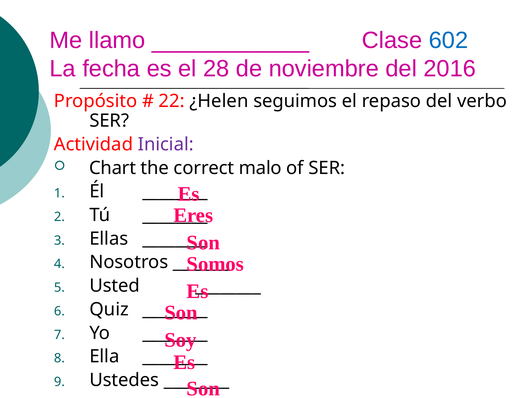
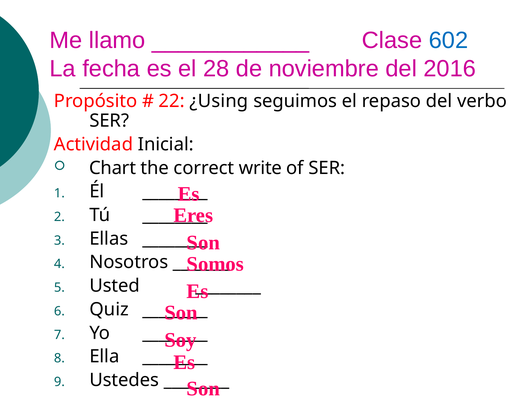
¿Helen: ¿Helen -> ¿Using
Inicial colour: purple -> black
malo: malo -> write
